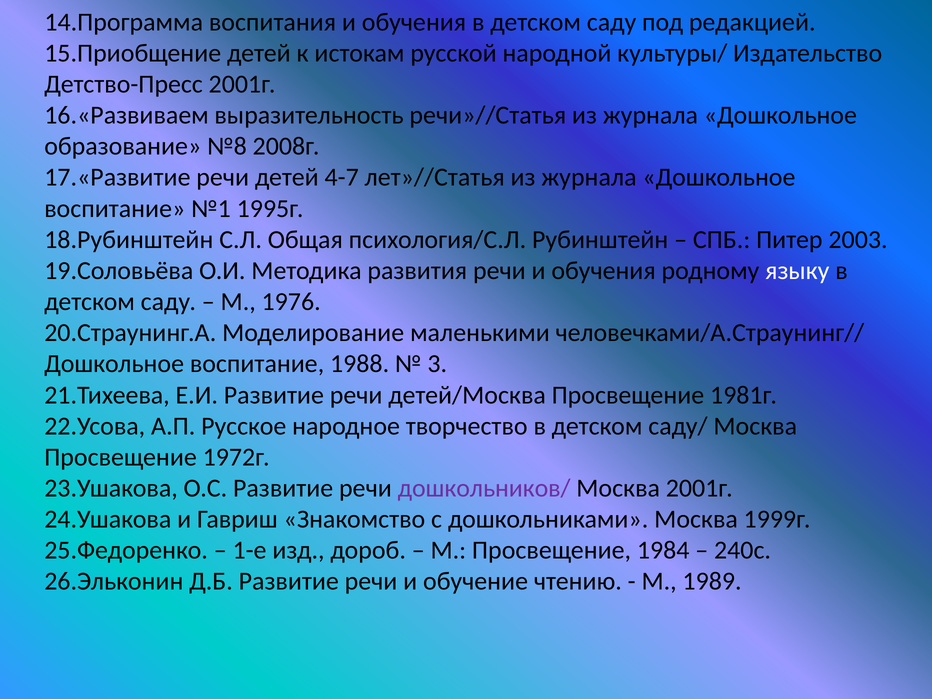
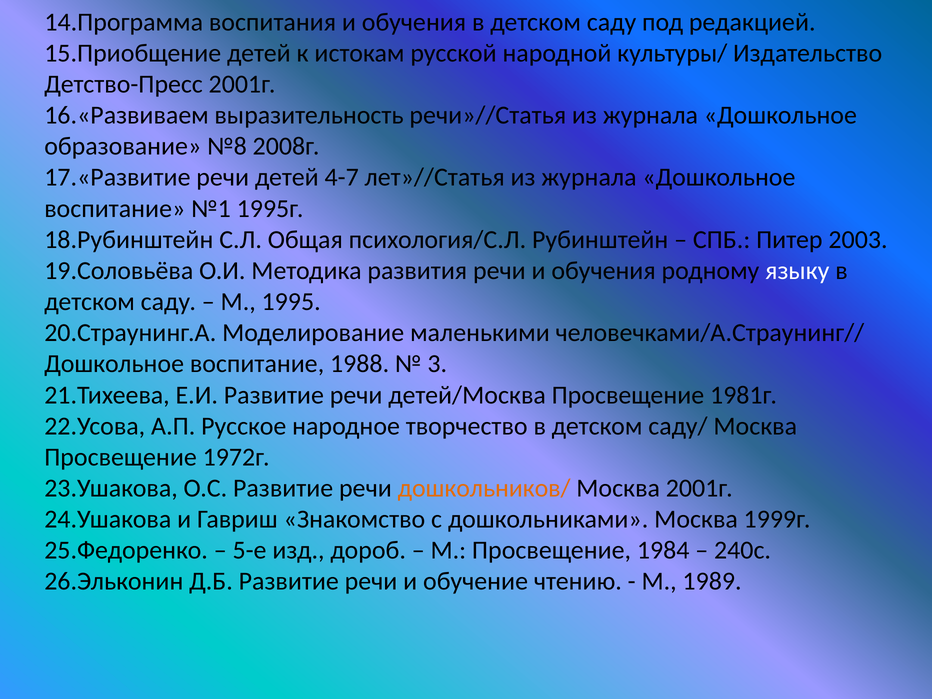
1976: 1976 -> 1995
дошкольников/ colour: purple -> orange
1-е: 1-е -> 5-е
